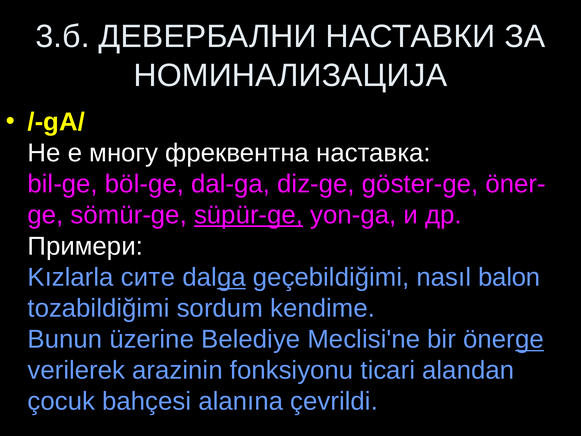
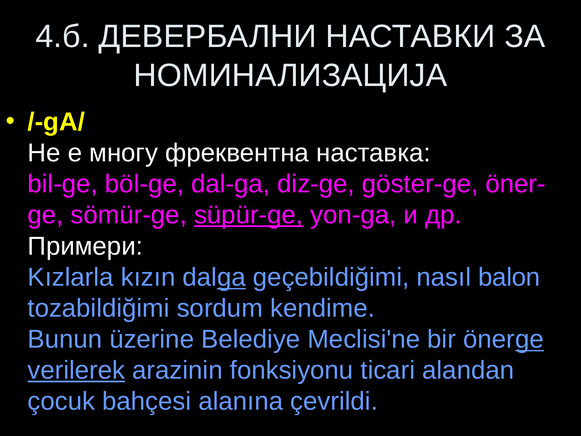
3.б: 3.б -> 4.б
сите: сите -> kızın
verilerek underline: none -> present
